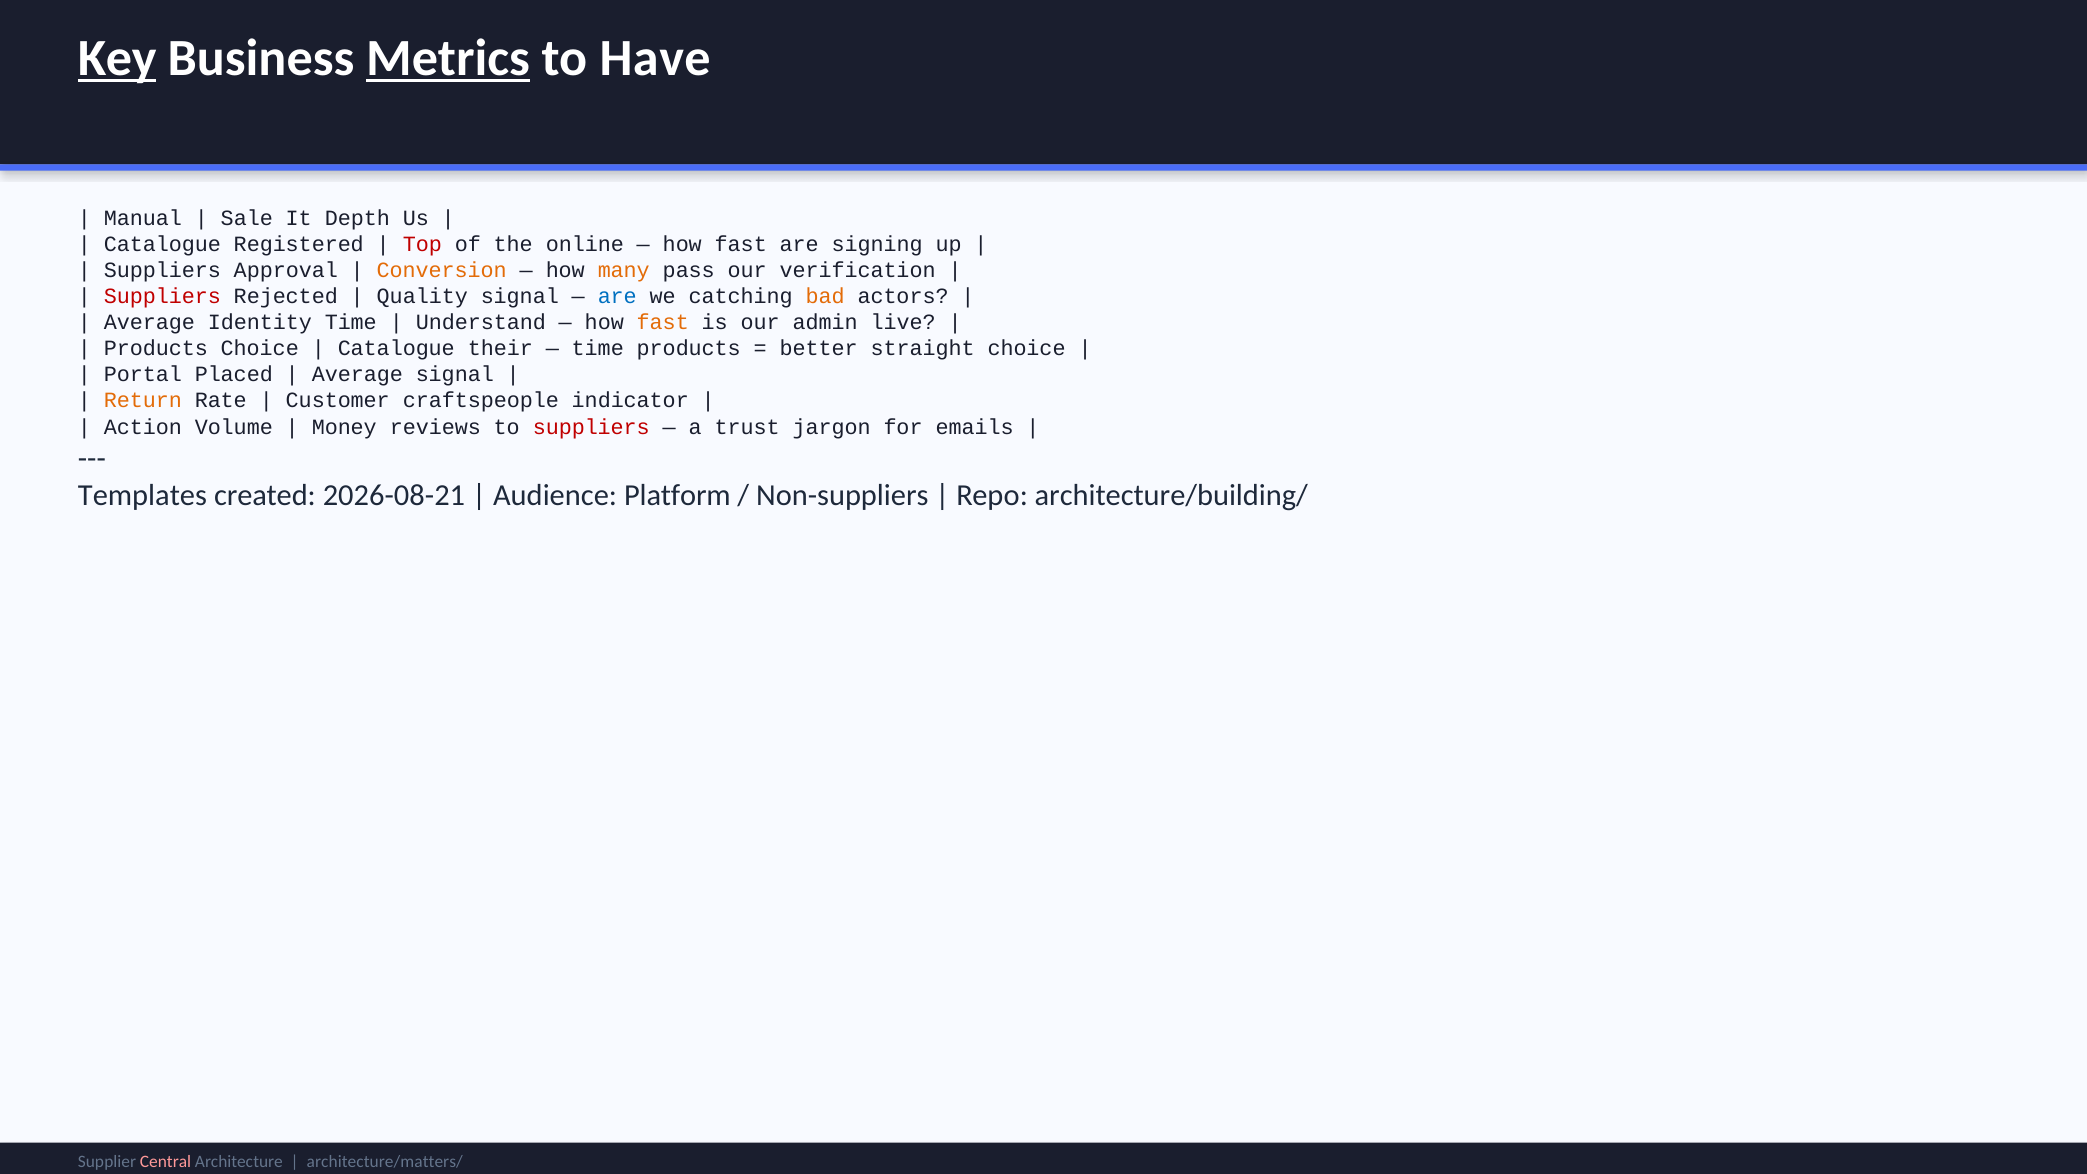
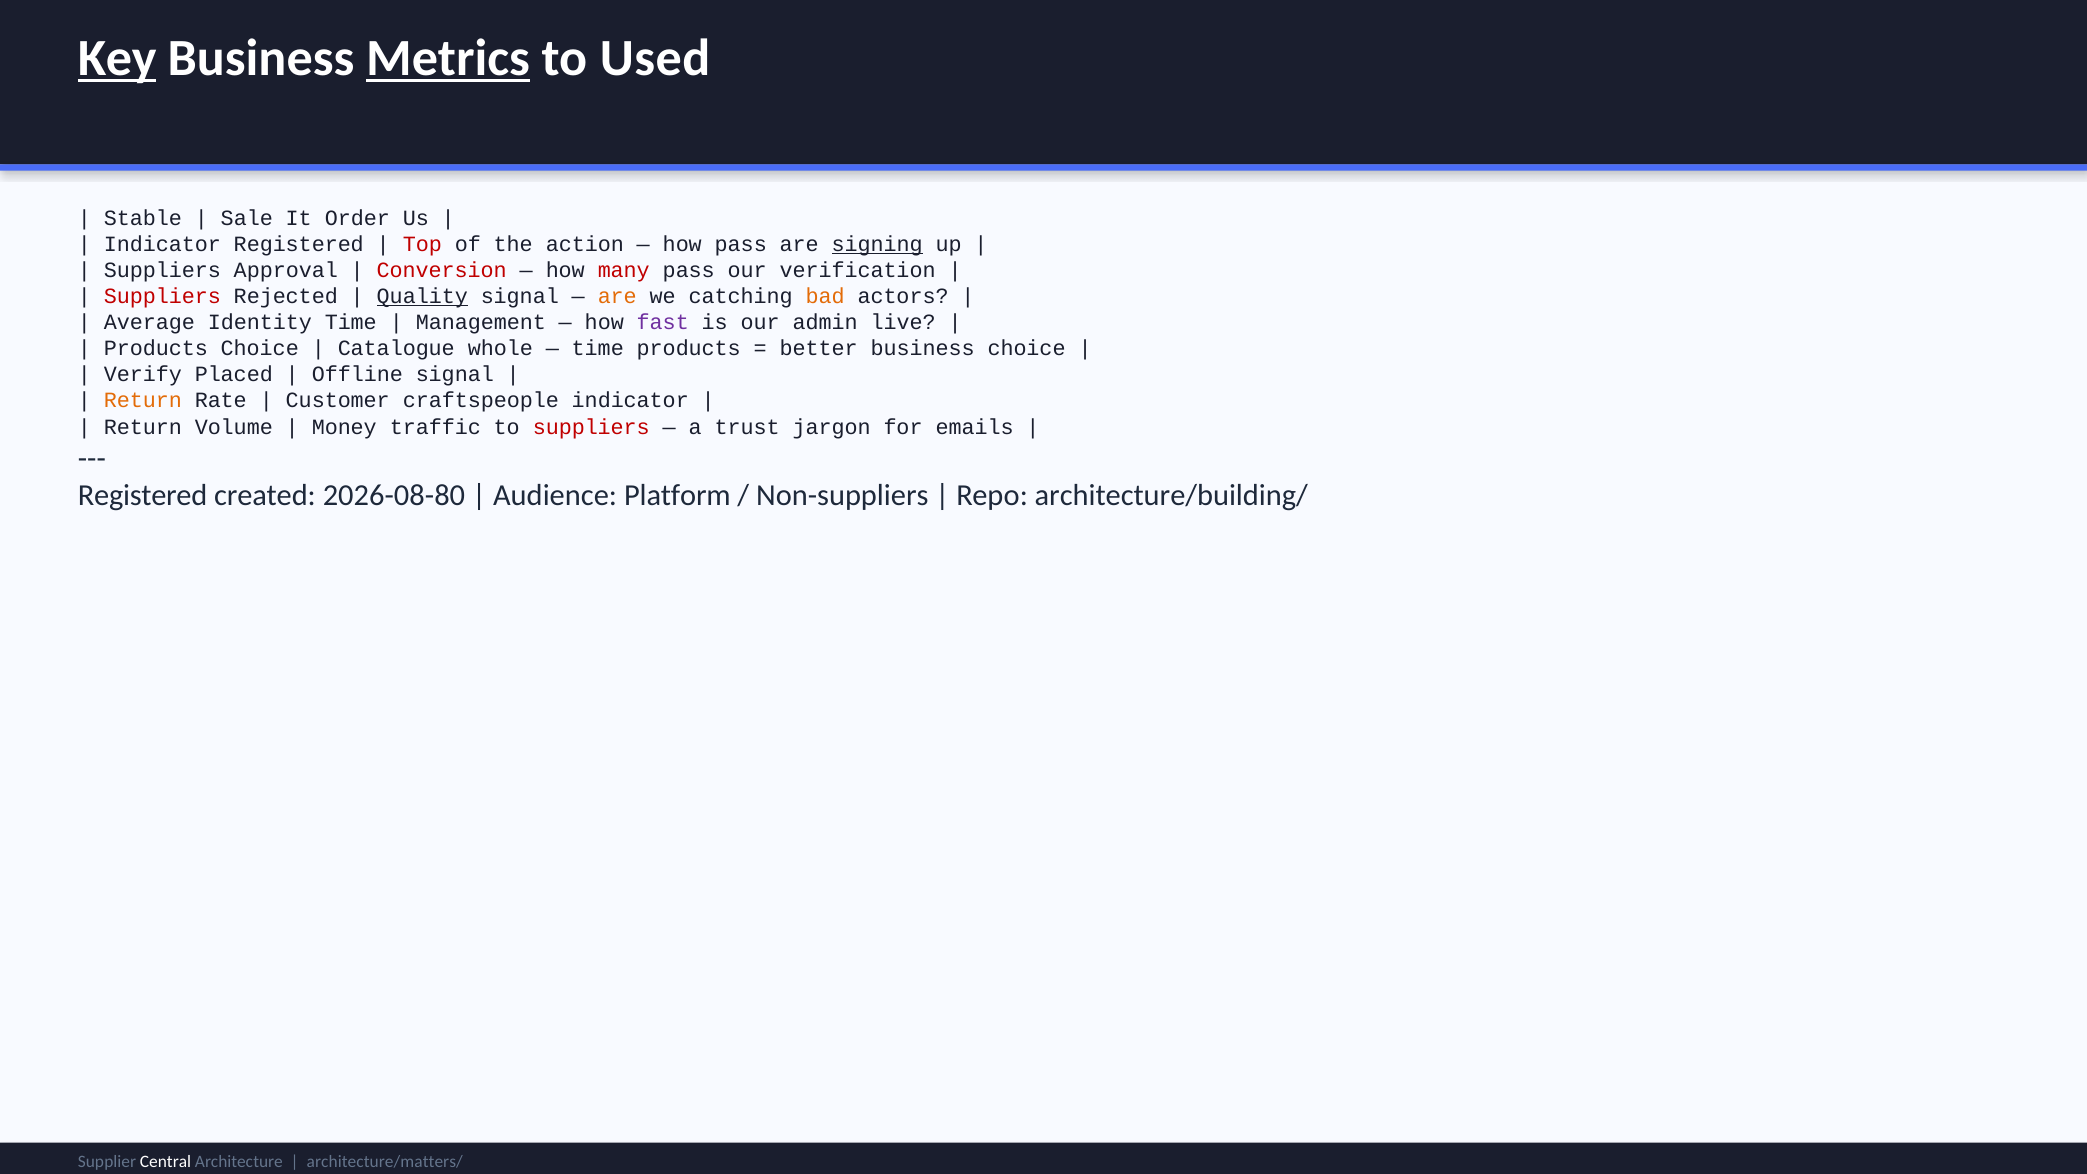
Have: Have -> Used
Manual: Manual -> Stable
Depth: Depth -> Order
Catalogue at (162, 244): Catalogue -> Indicator
online: online -> action
fast at (741, 244): fast -> pass
signing underline: none -> present
Conversion colour: orange -> red
many colour: orange -> red
Quality underline: none -> present
are at (617, 296) colour: blue -> orange
Understand: Understand -> Management
fast at (663, 322) colour: orange -> purple
their: their -> whole
better straight: straight -> business
Portal: Portal -> Verify
Average at (357, 375): Average -> Offline
Action at (143, 427): Action -> Return
reviews: reviews -> traffic
Templates at (142, 496): Templates -> Registered
2026-08-21: 2026-08-21 -> 2026-08-80
Central colour: pink -> white
